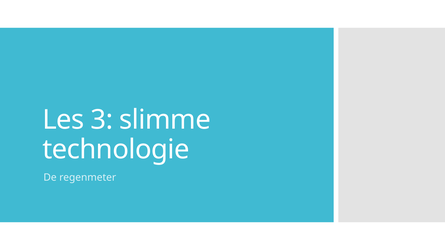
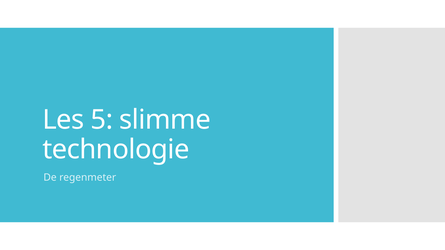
3: 3 -> 5
